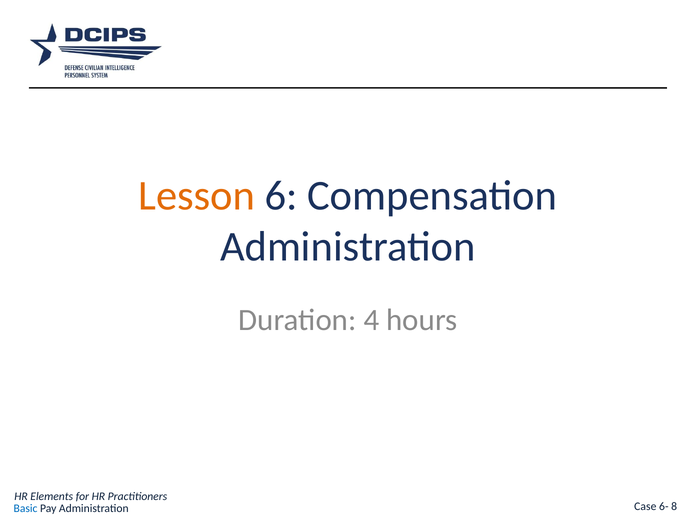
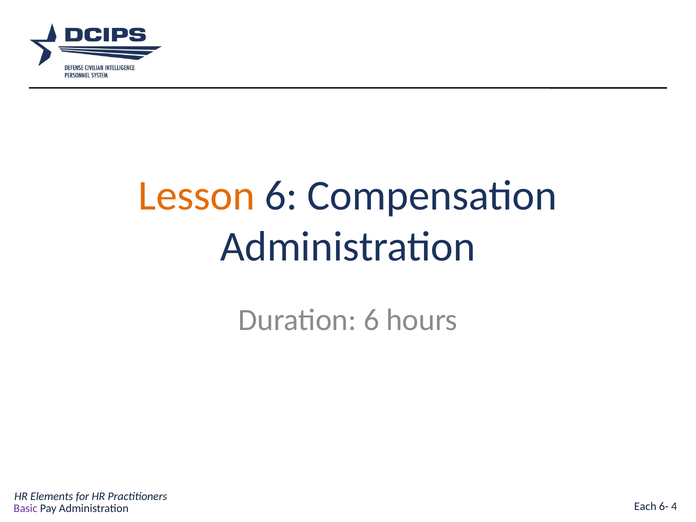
Duration 4: 4 -> 6
Basic colour: blue -> purple
Case: Case -> Each
8: 8 -> 4
